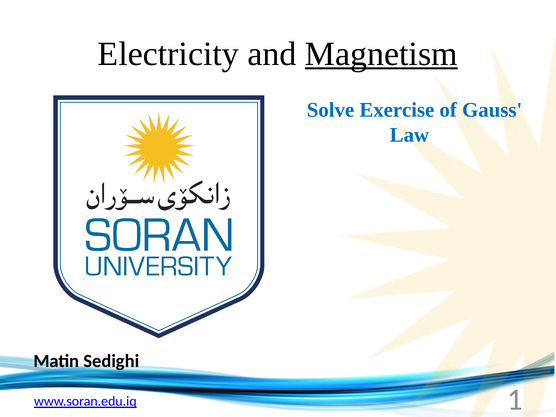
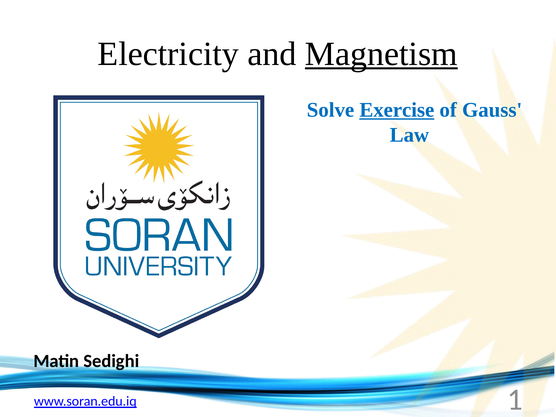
Exercise underline: none -> present
